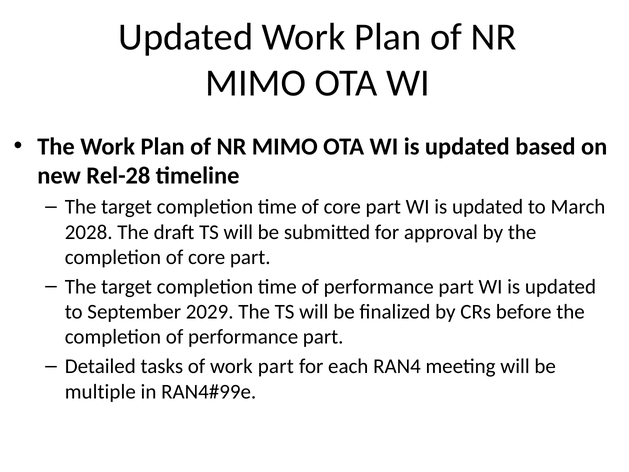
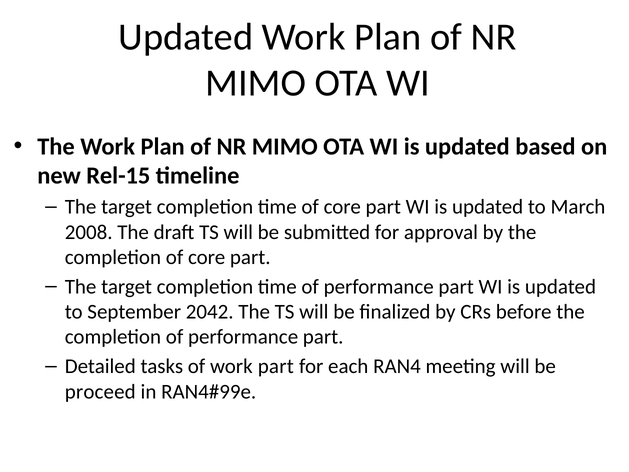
Rel-28: Rel-28 -> Rel-15
2028: 2028 -> 2008
2029: 2029 -> 2042
multiple: multiple -> proceed
